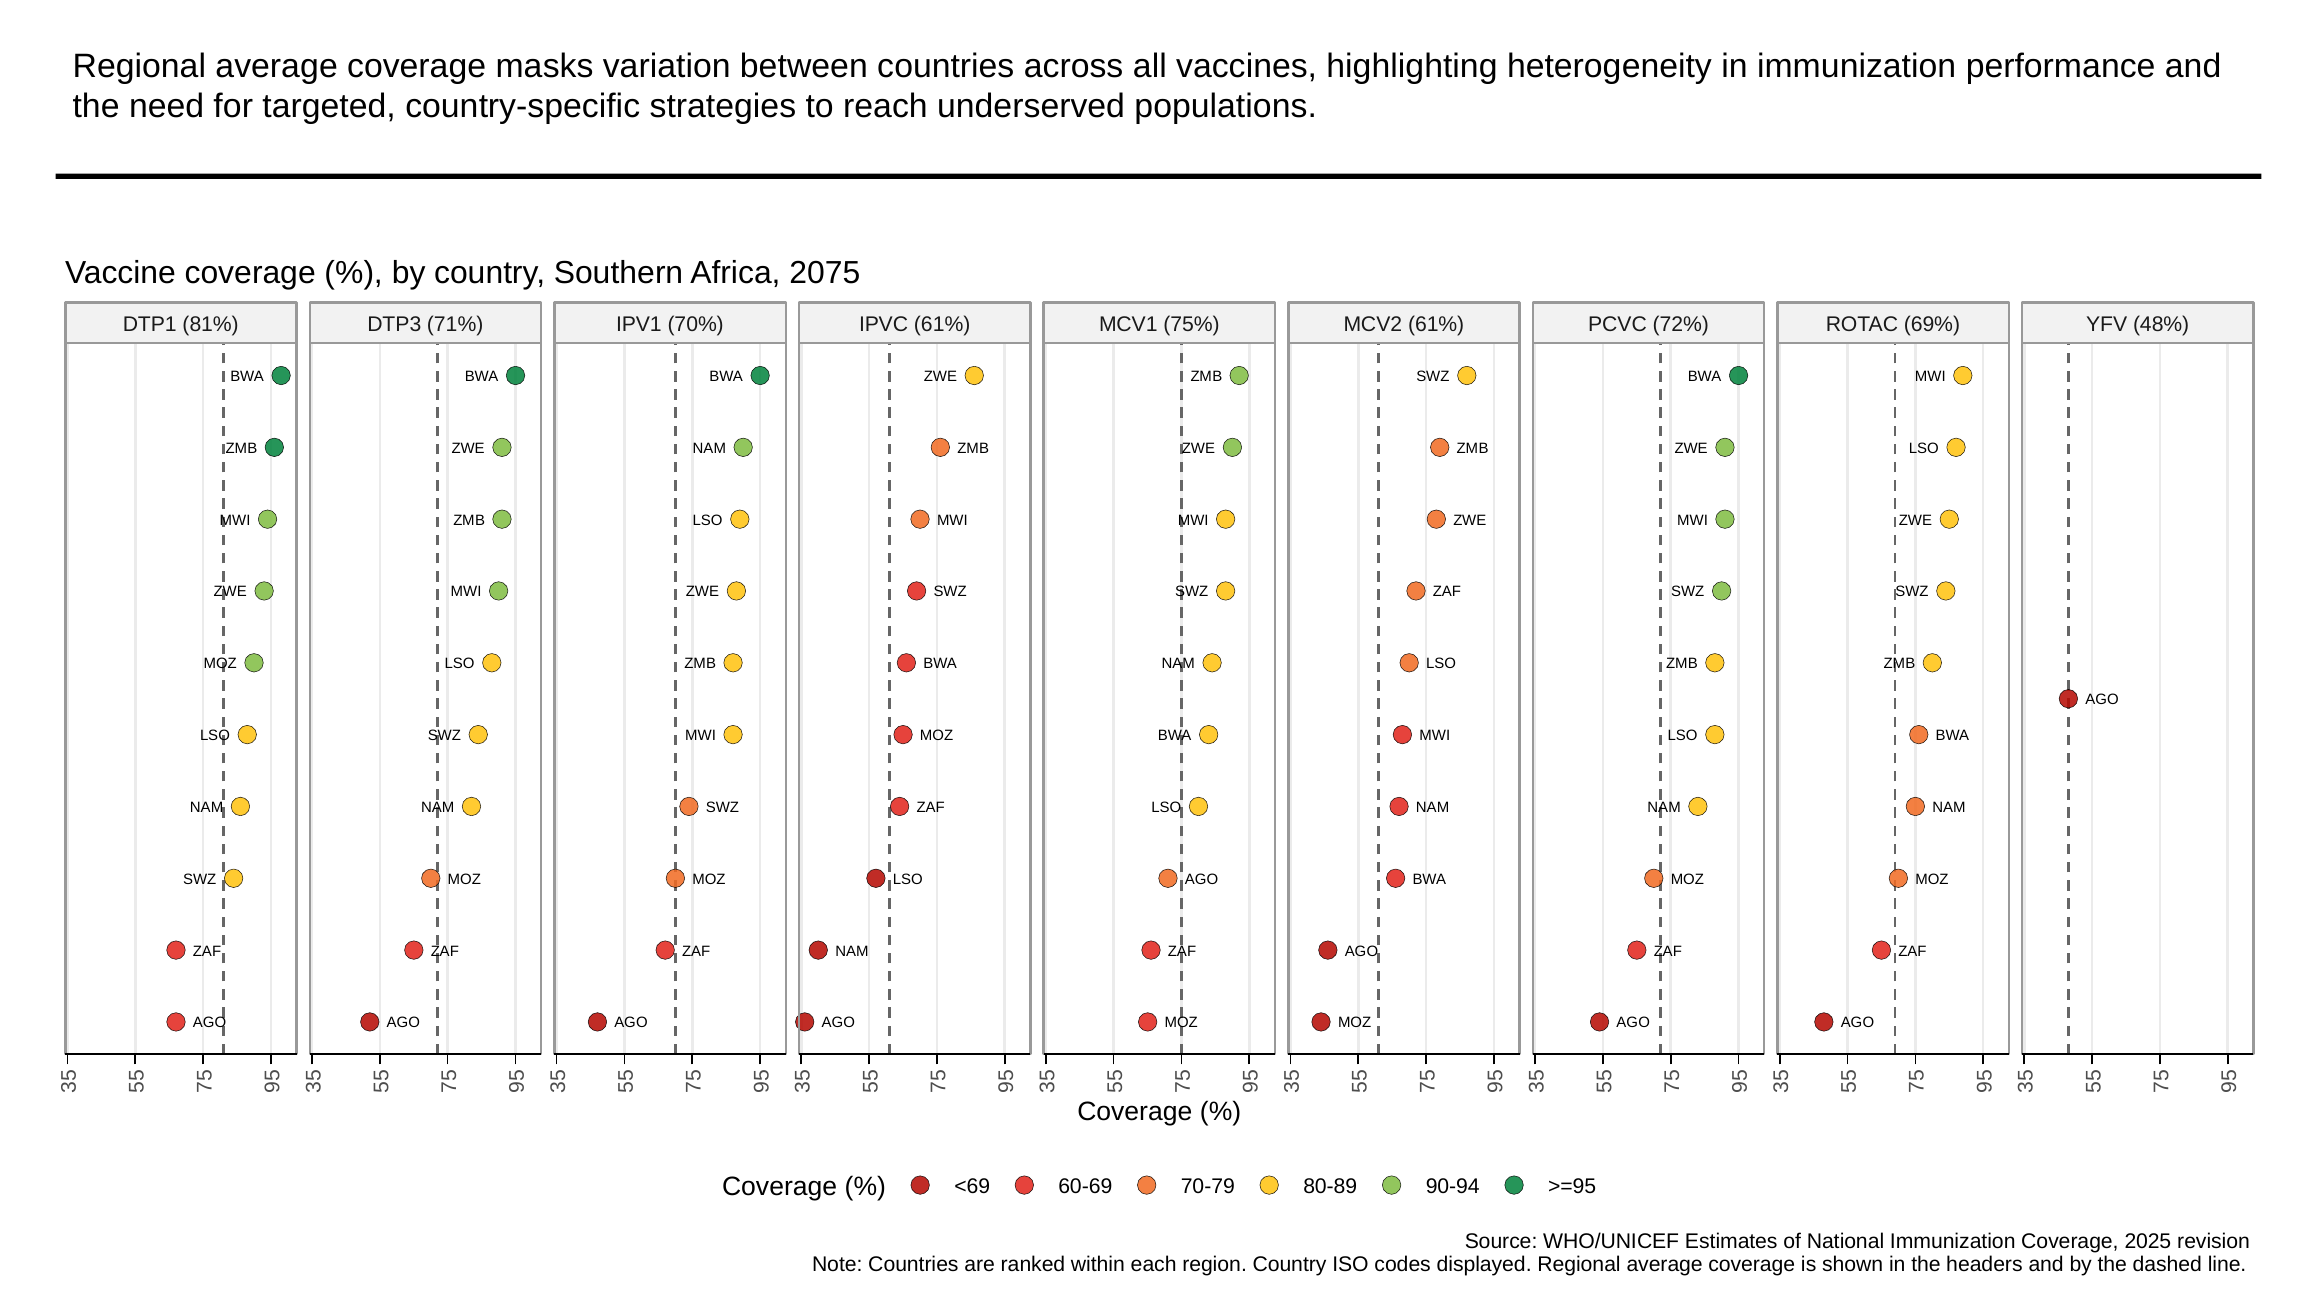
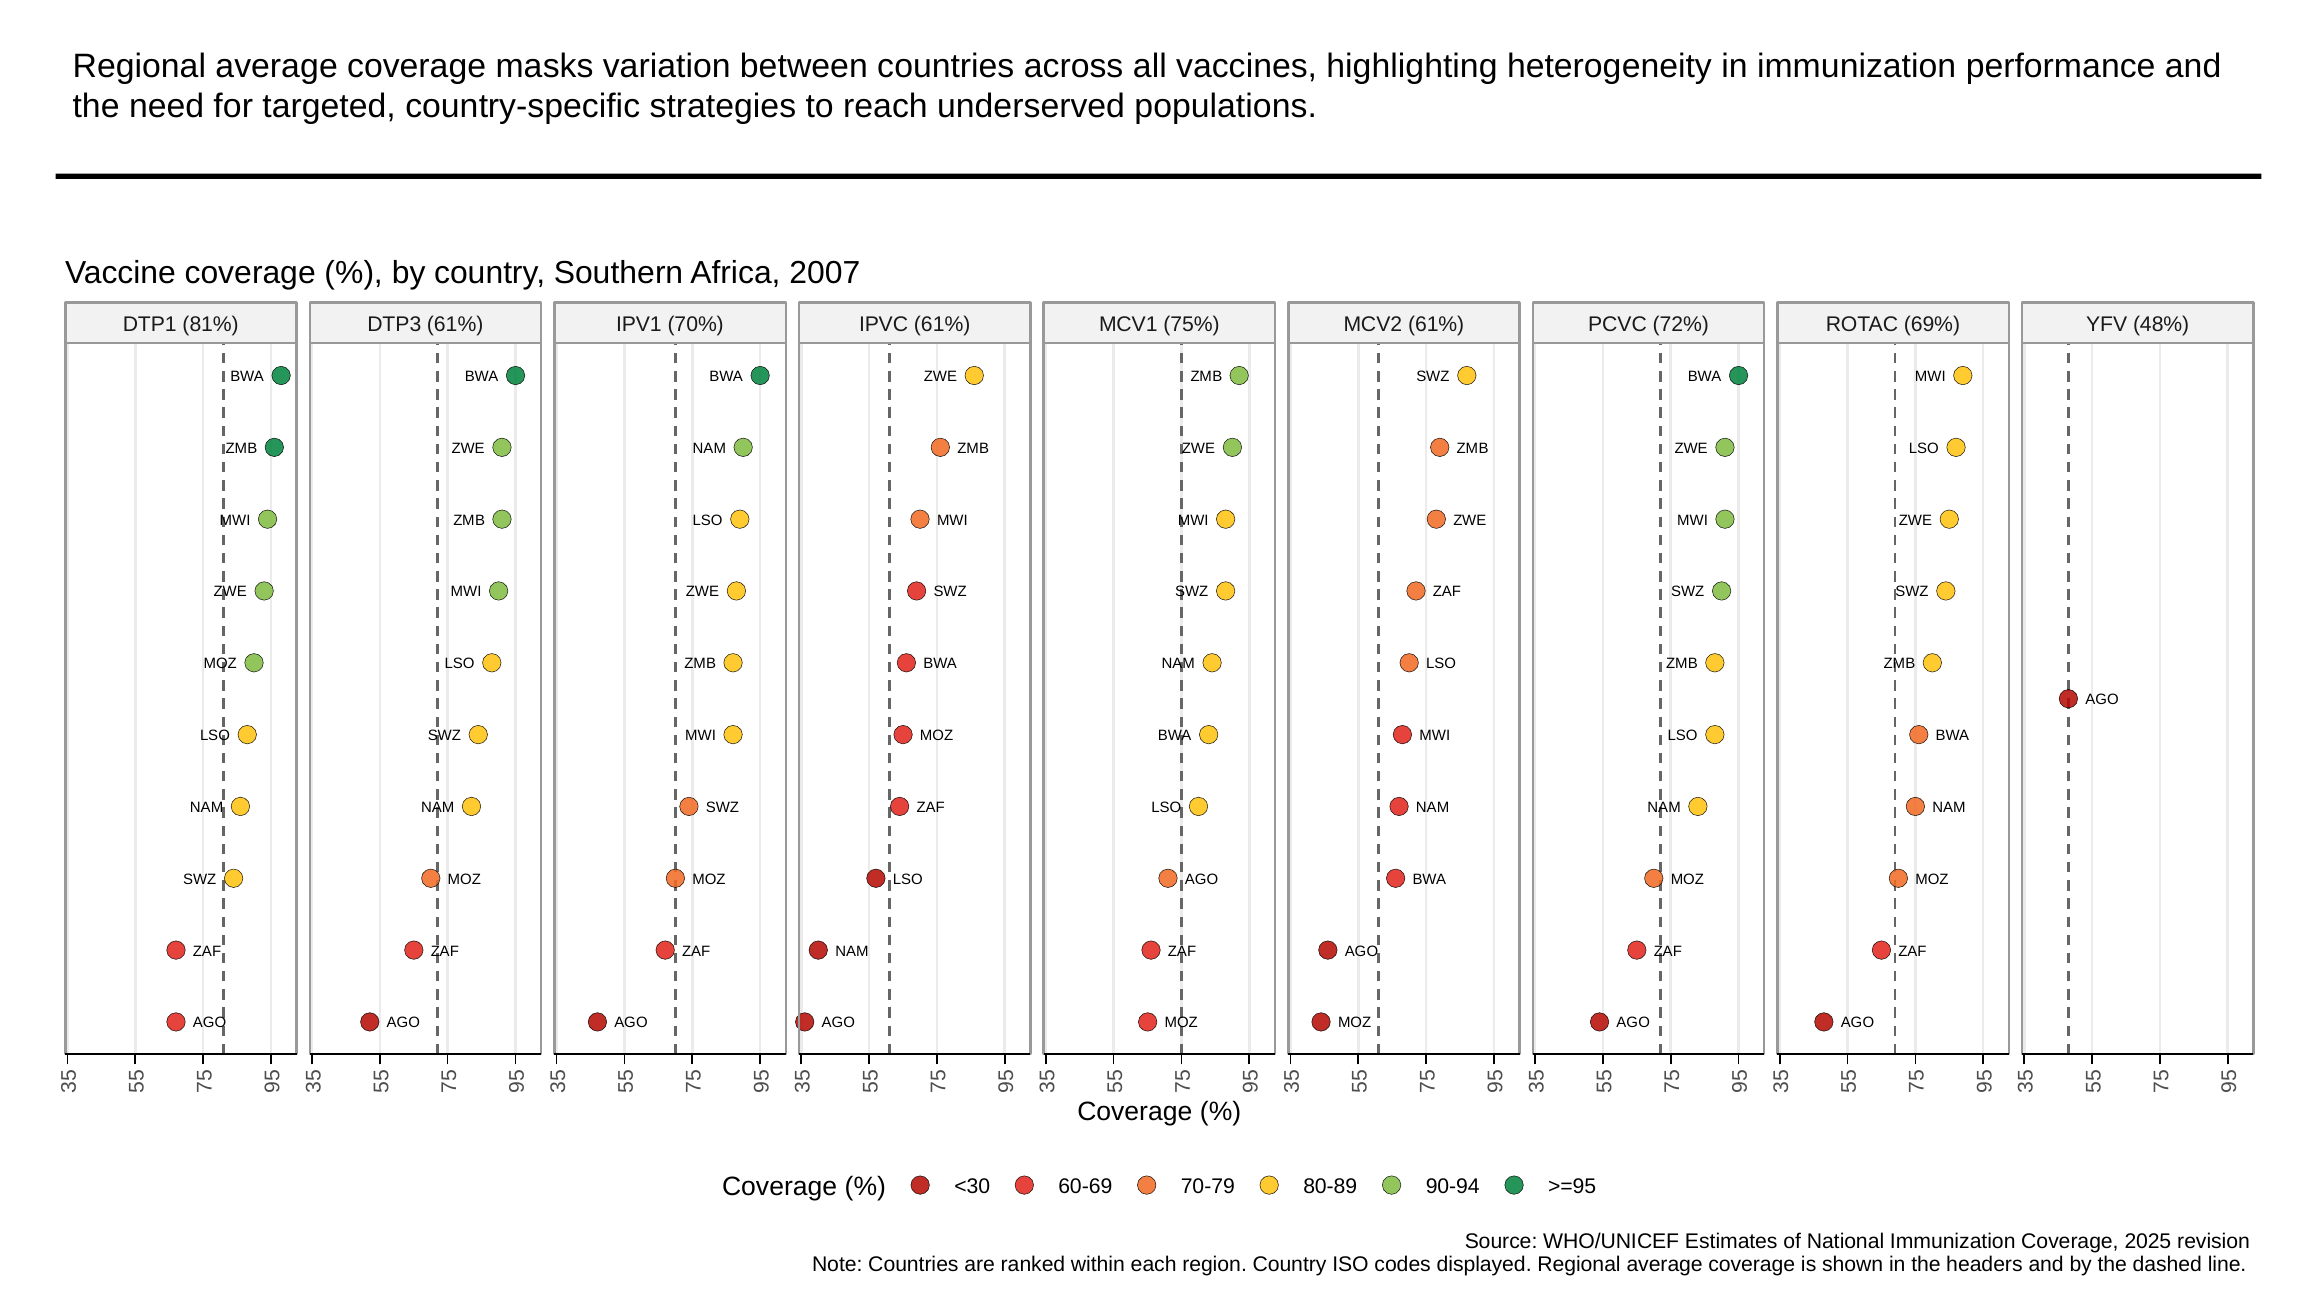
2075: 2075 -> 2007
DTP3 71%: 71% -> 61%
<69: <69 -> <30
